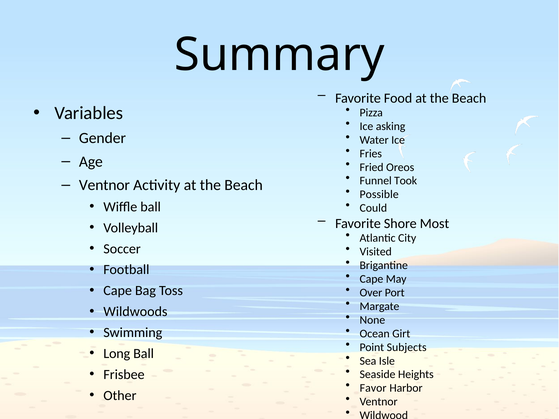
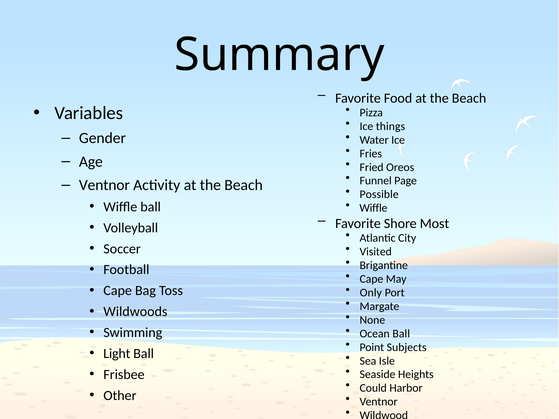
asking: asking -> things
Took: Took -> Page
Could at (373, 208): Could -> Wiffle
Over: Over -> Only
Ocean Girt: Girt -> Ball
Long: Long -> Light
Favor: Favor -> Could
